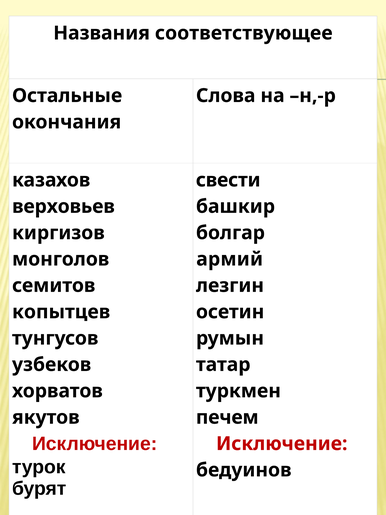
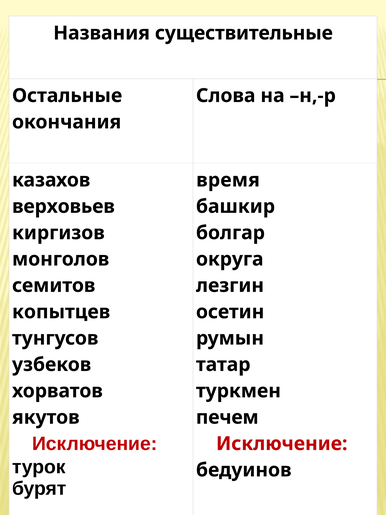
соответствующее: соответствующее -> существительные
свести: свести -> время
армий: армий -> округа
